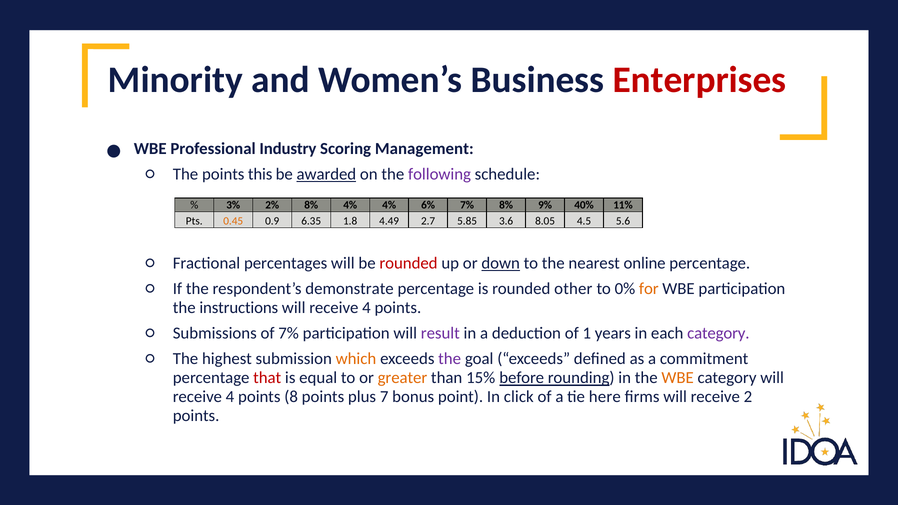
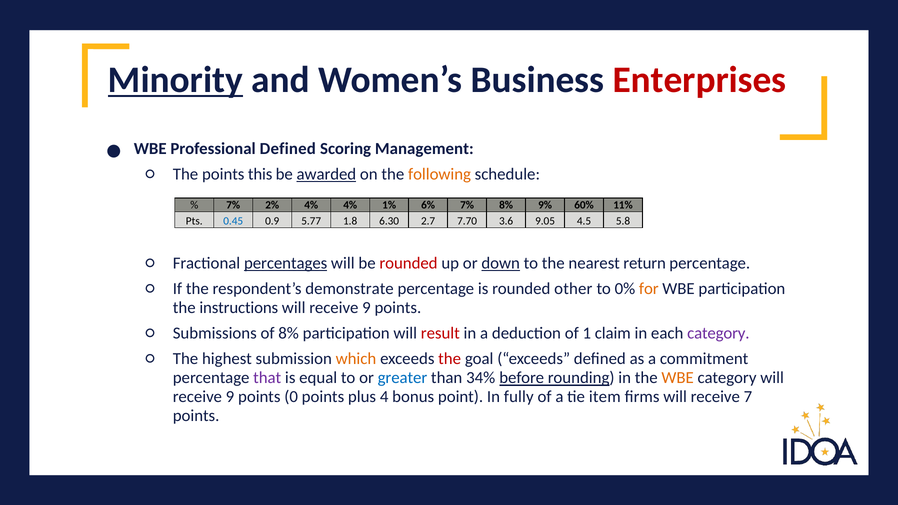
Minority underline: none -> present
Professional Industry: Industry -> Defined
following colour: purple -> orange
3% at (233, 205): 3% -> 7%
2% 8%: 8% -> 4%
4% 4%: 4% -> 1%
40%: 40% -> 60%
0.45 colour: orange -> blue
6.35: 6.35 -> 5.77
4.49: 4.49 -> 6.30
5.85: 5.85 -> 7.70
8.05: 8.05 -> 9.05
5.6: 5.6 -> 5.8
percentages underline: none -> present
online: online -> return
4 at (366, 308): 4 -> 9
of 7%: 7% -> 8%
result colour: purple -> red
years: years -> claim
the at (450, 359) colour: purple -> red
that colour: red -> purple
greater colour: orange -> blue
15%: 15% -> 34%
4 at (230, 397): 4 -> 9
8: 8 -> 0
7: 7 -> 4
click: click -> fully
here: here -> item
2: 2 -> 7
